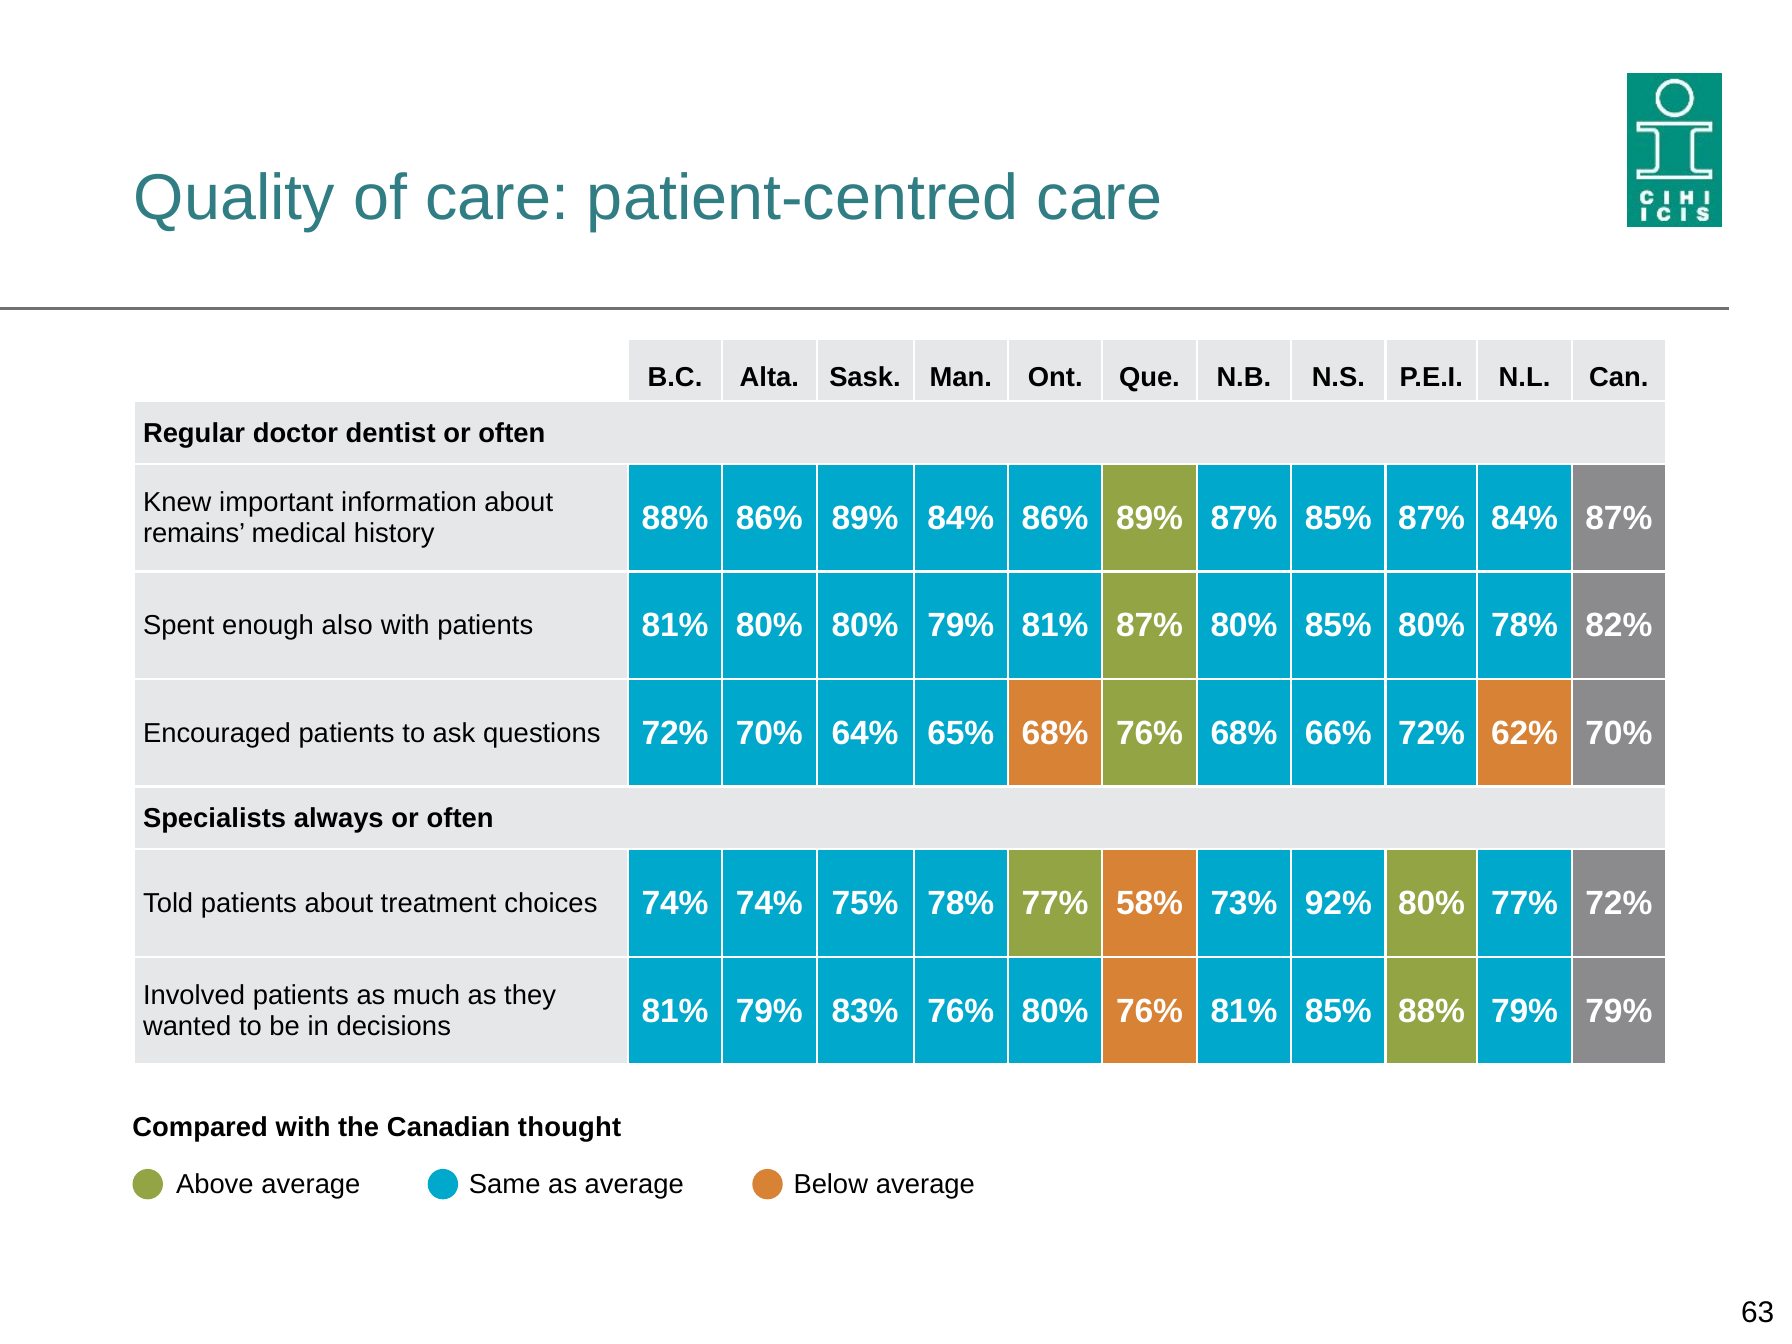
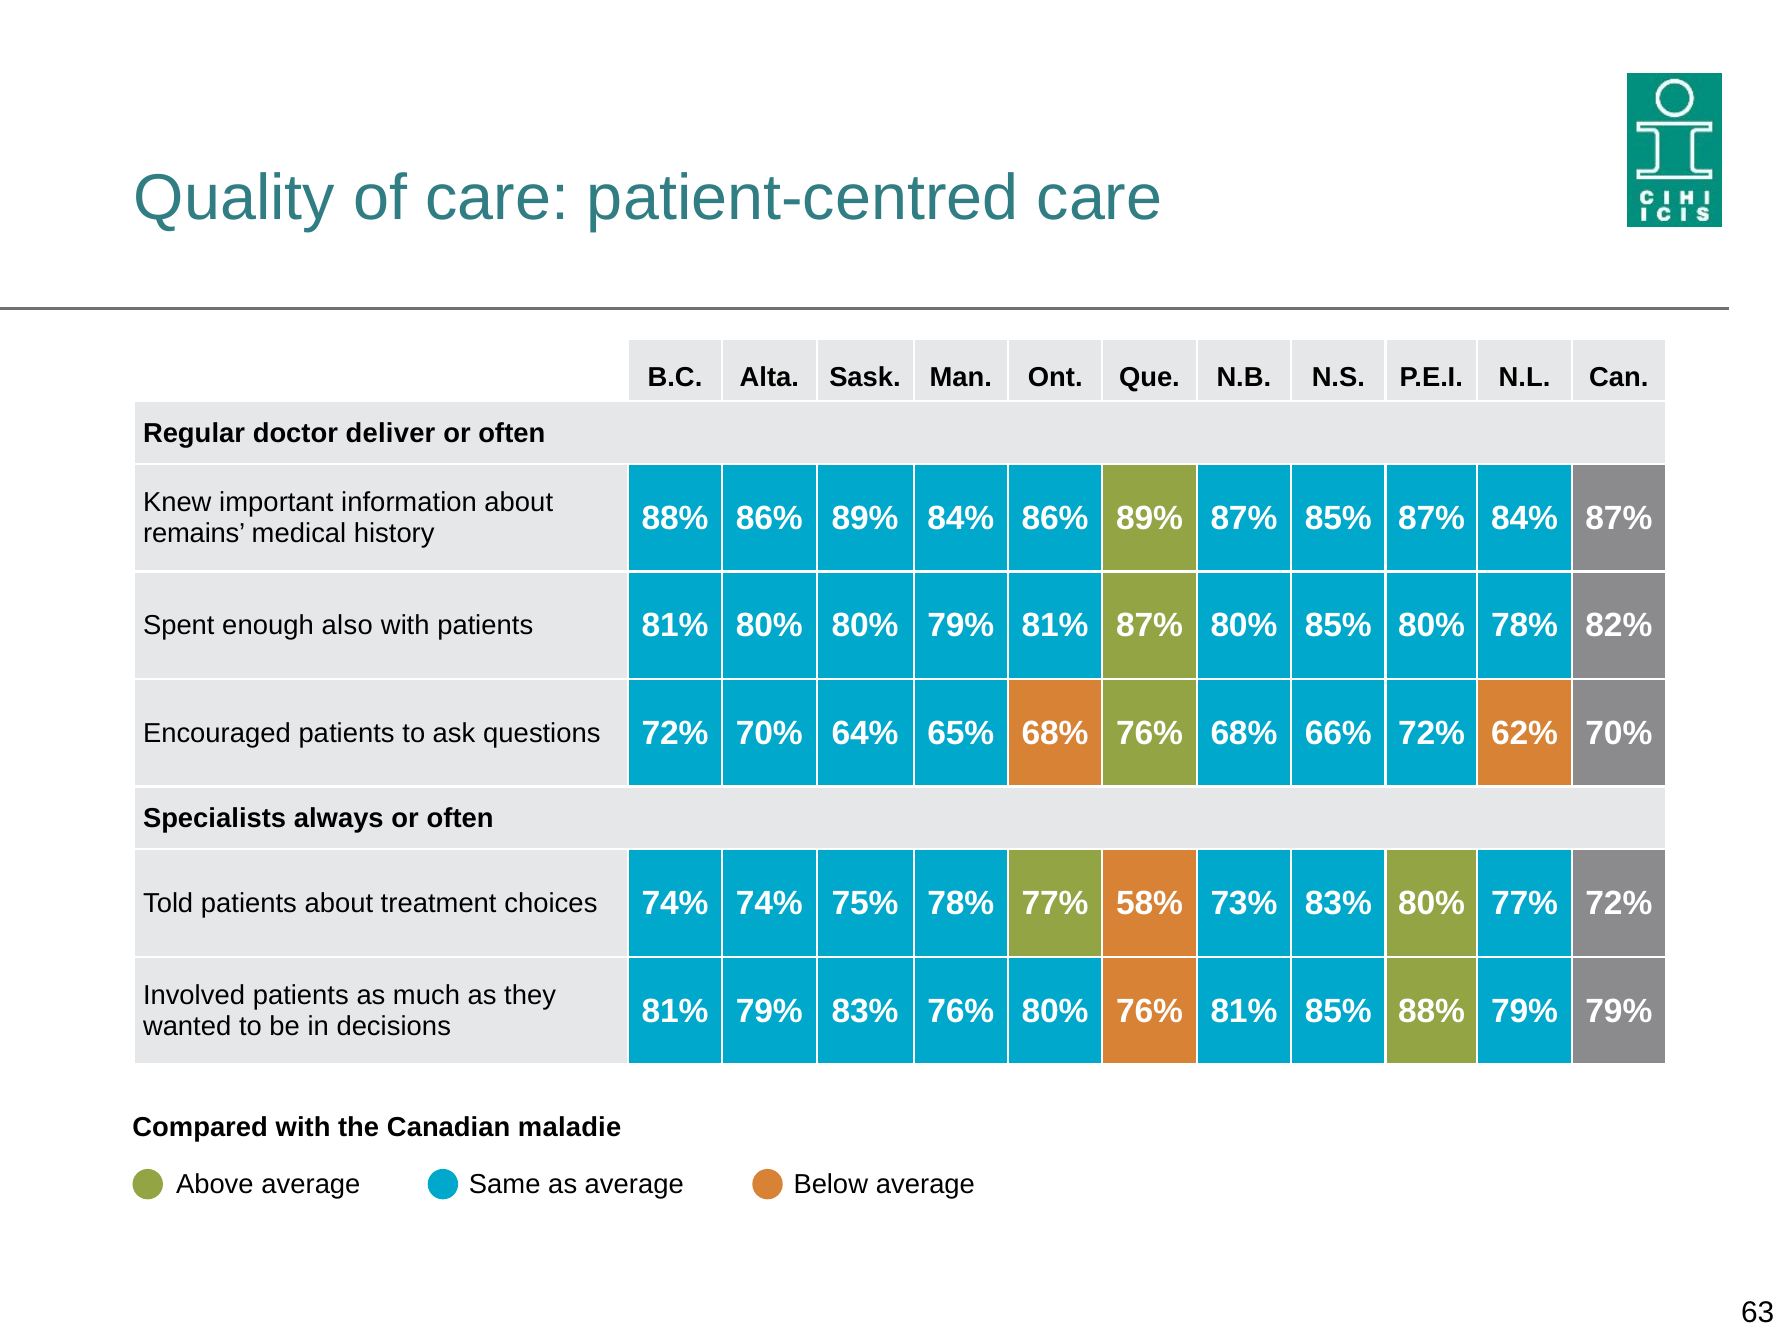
dentist: dentist -> deliver
73% 92%: 92% -> 83%
thought: thought -> maladie
